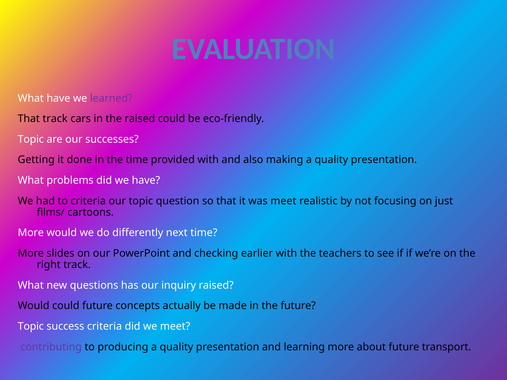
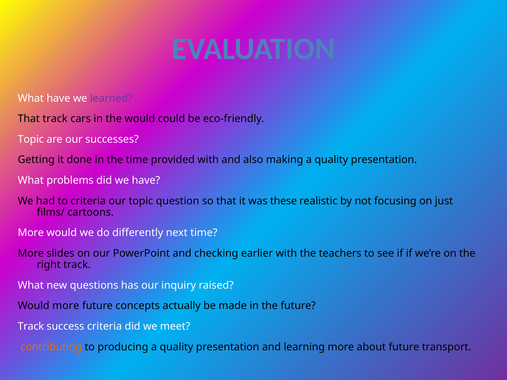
the raised: raised -> would
was meet: meet -> these
Would could: could -> more
Topic at (31, 327): Topic -> Track
contributing colour: purple -> orange
